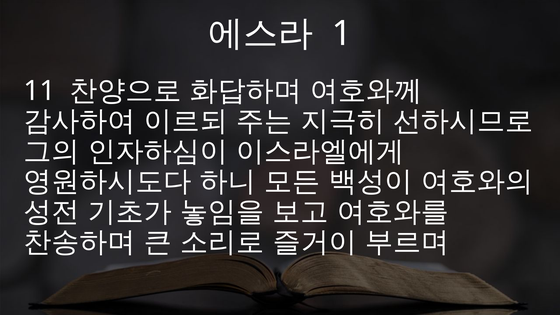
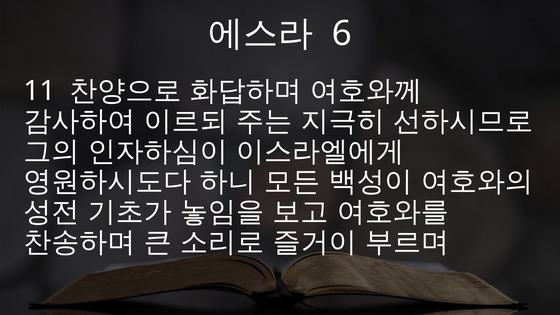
1: 1 -> 6
